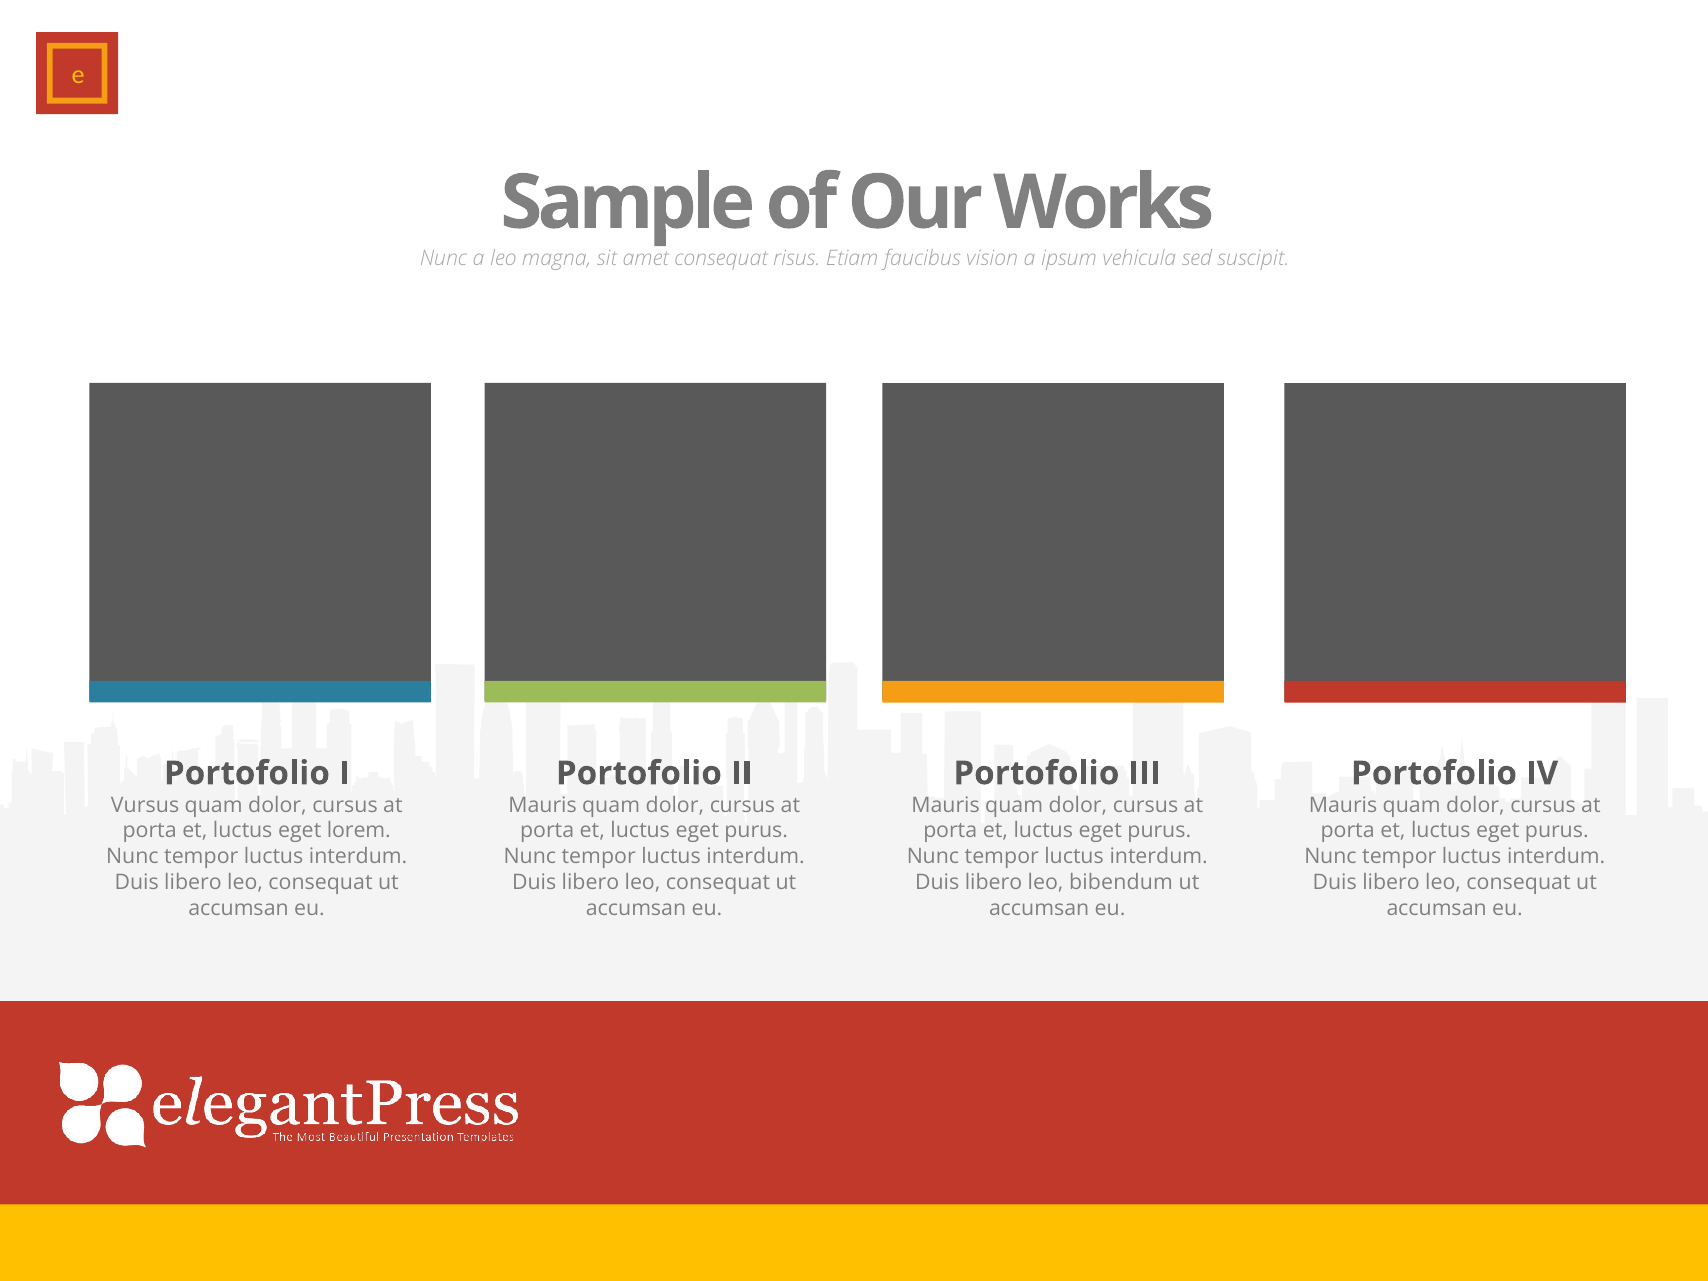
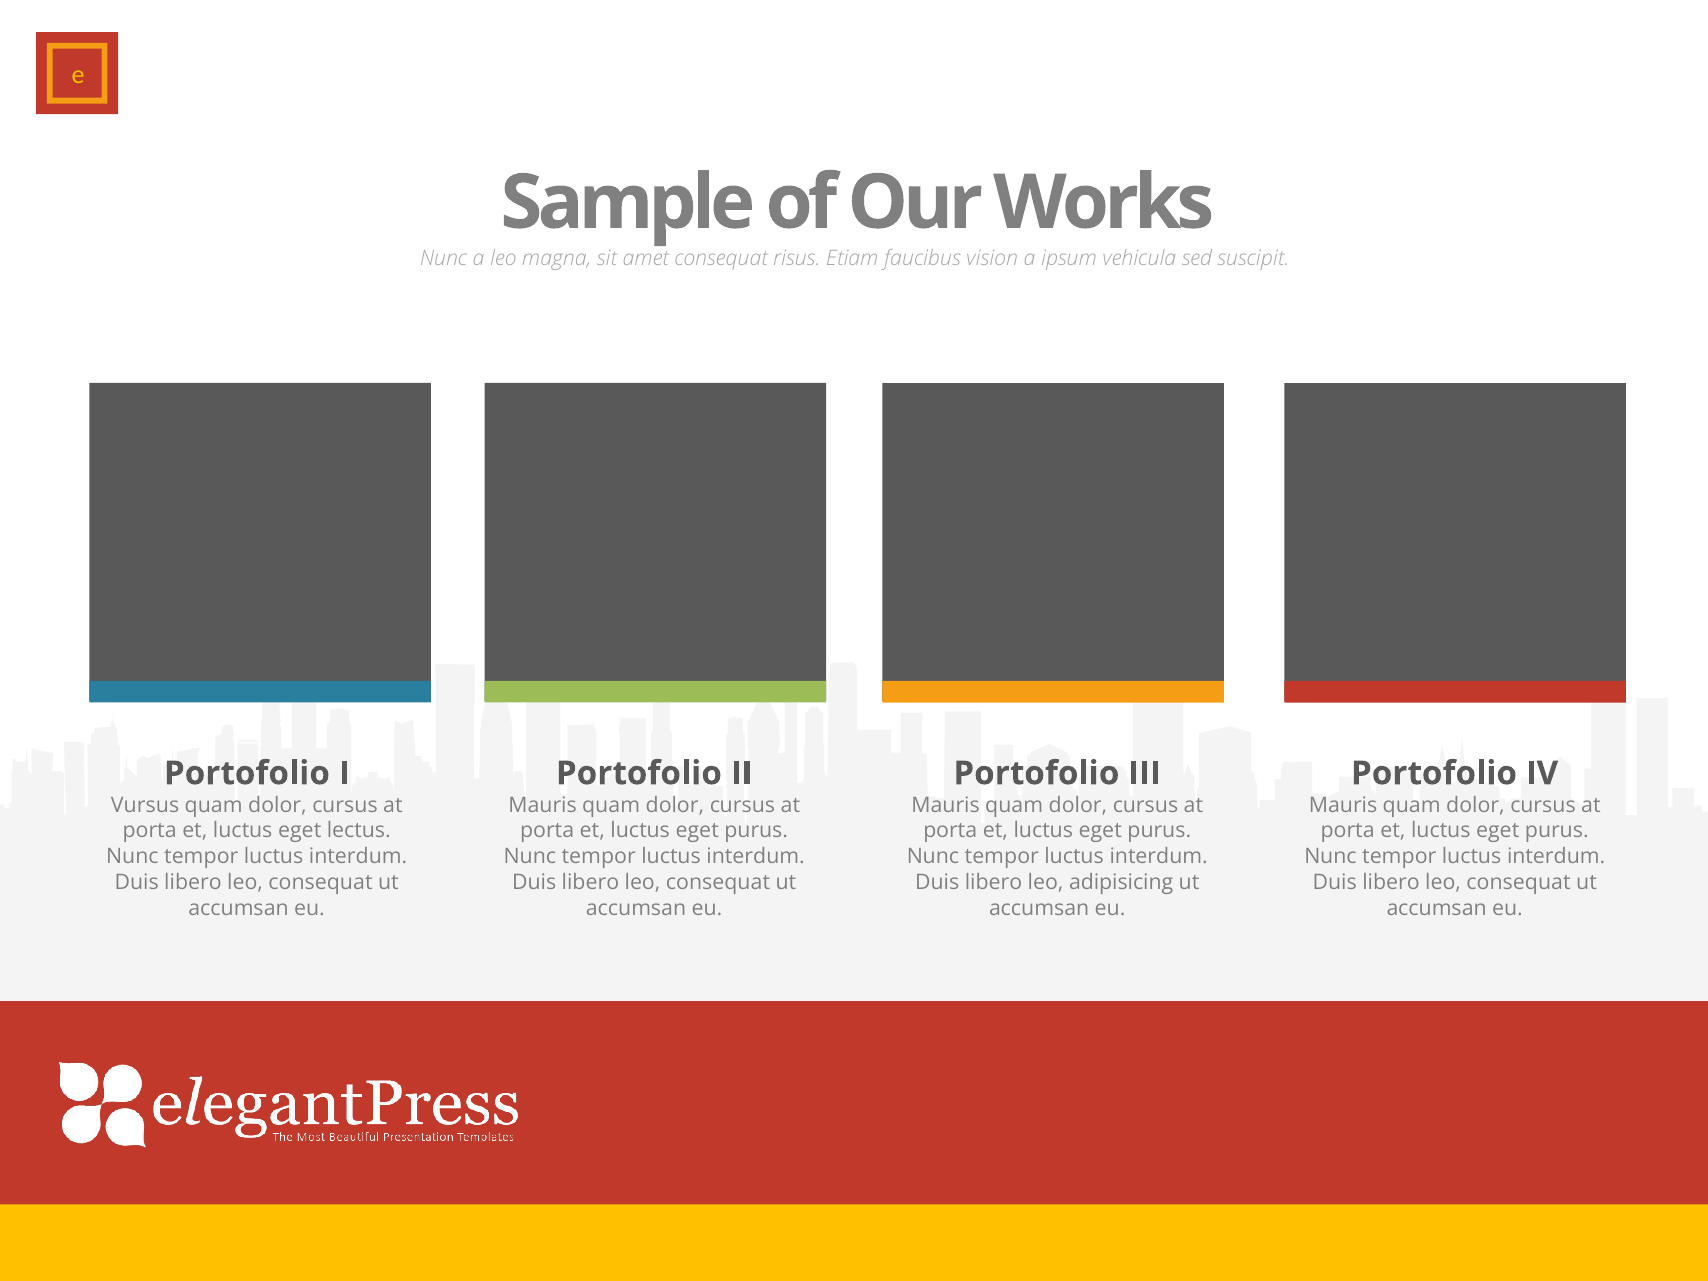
lorem: lorem -> lectus
bibendum: bibendum -> adipisicing
